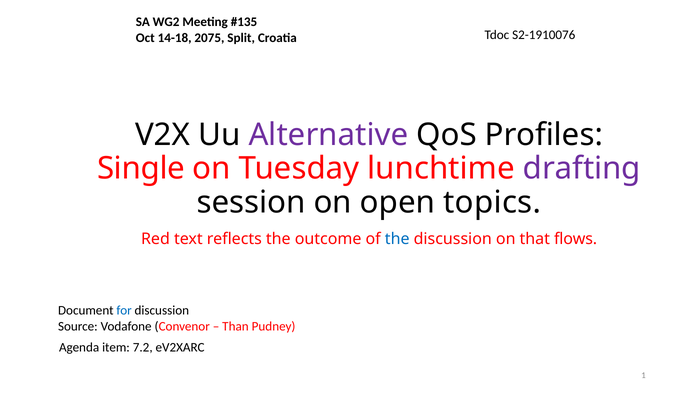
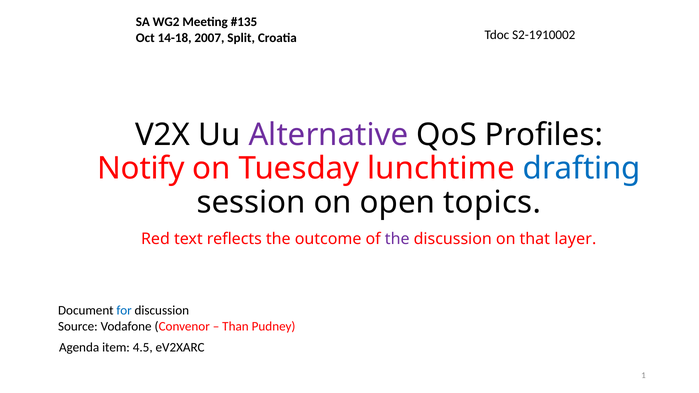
S2-1910076: S2-1910076 -> S2-1910002
2075: 2075 -> 2007
Single: Single -> Notify
drafting colour: purple -> blue
the at (397, 239) colour: blue -> purple
flows: flows -> layer
7.2: 7.2 -> 4.5
